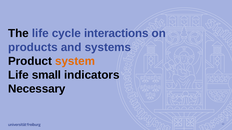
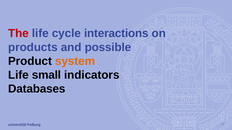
The colour: black -> red
systems: systems -> possible
Necessary: Necessary -> Databases
